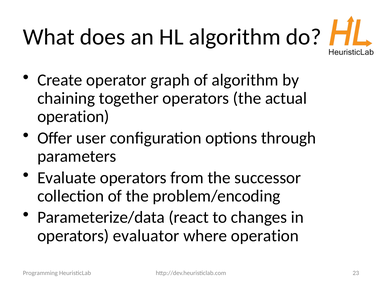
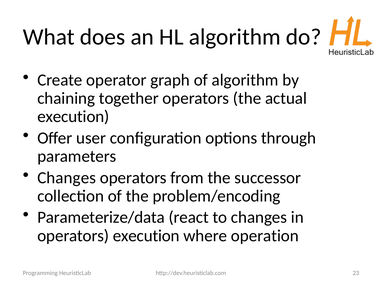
operation at (73, 117): operation -> execution
Evaluate at (67, 178): Evaluate -> Changes
operators evaluator: evaluator -> execution
